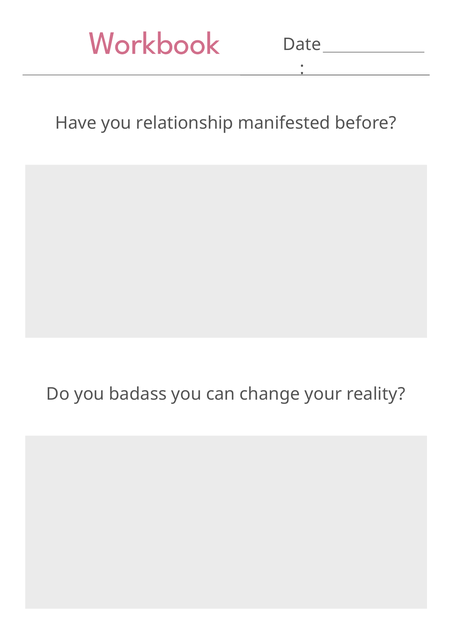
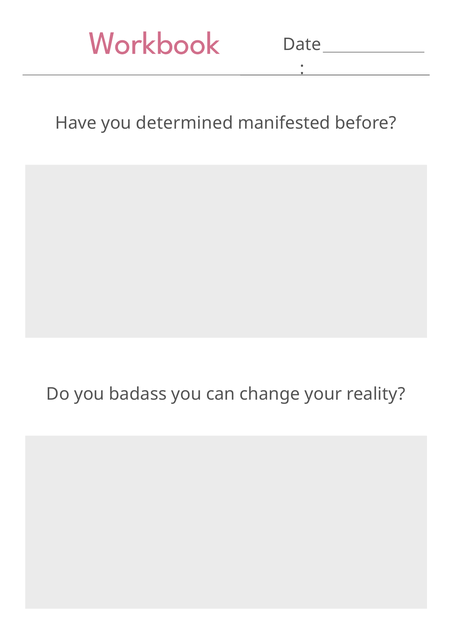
relationship: relationship -> determined
